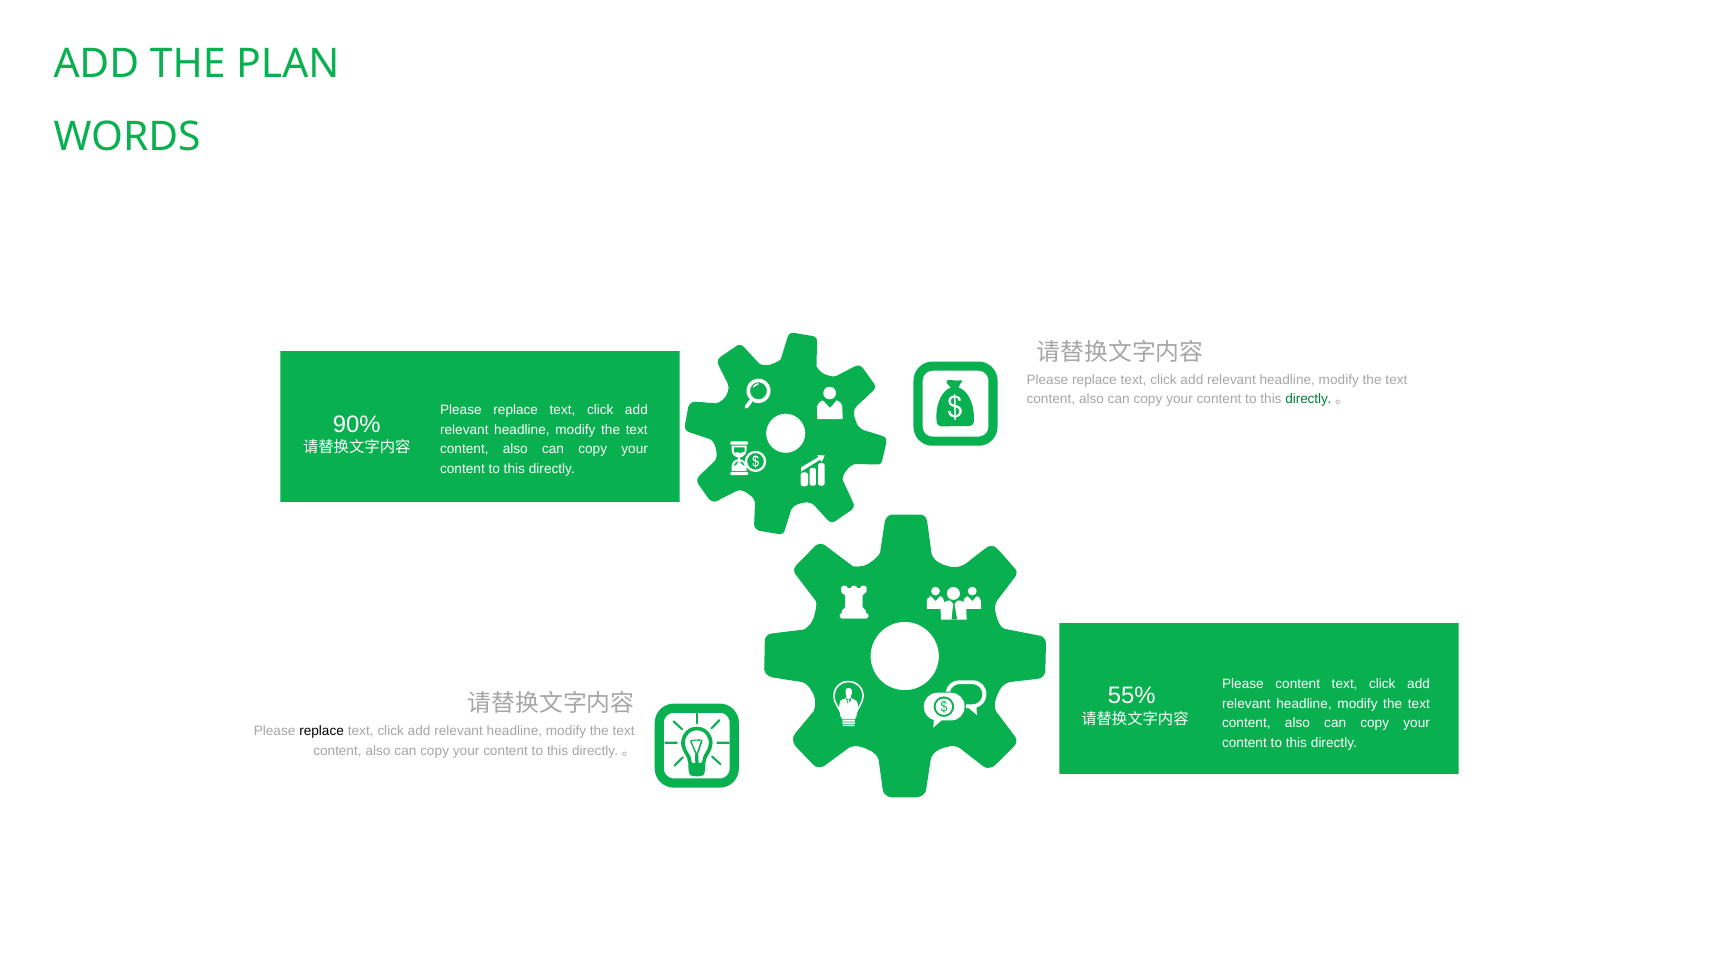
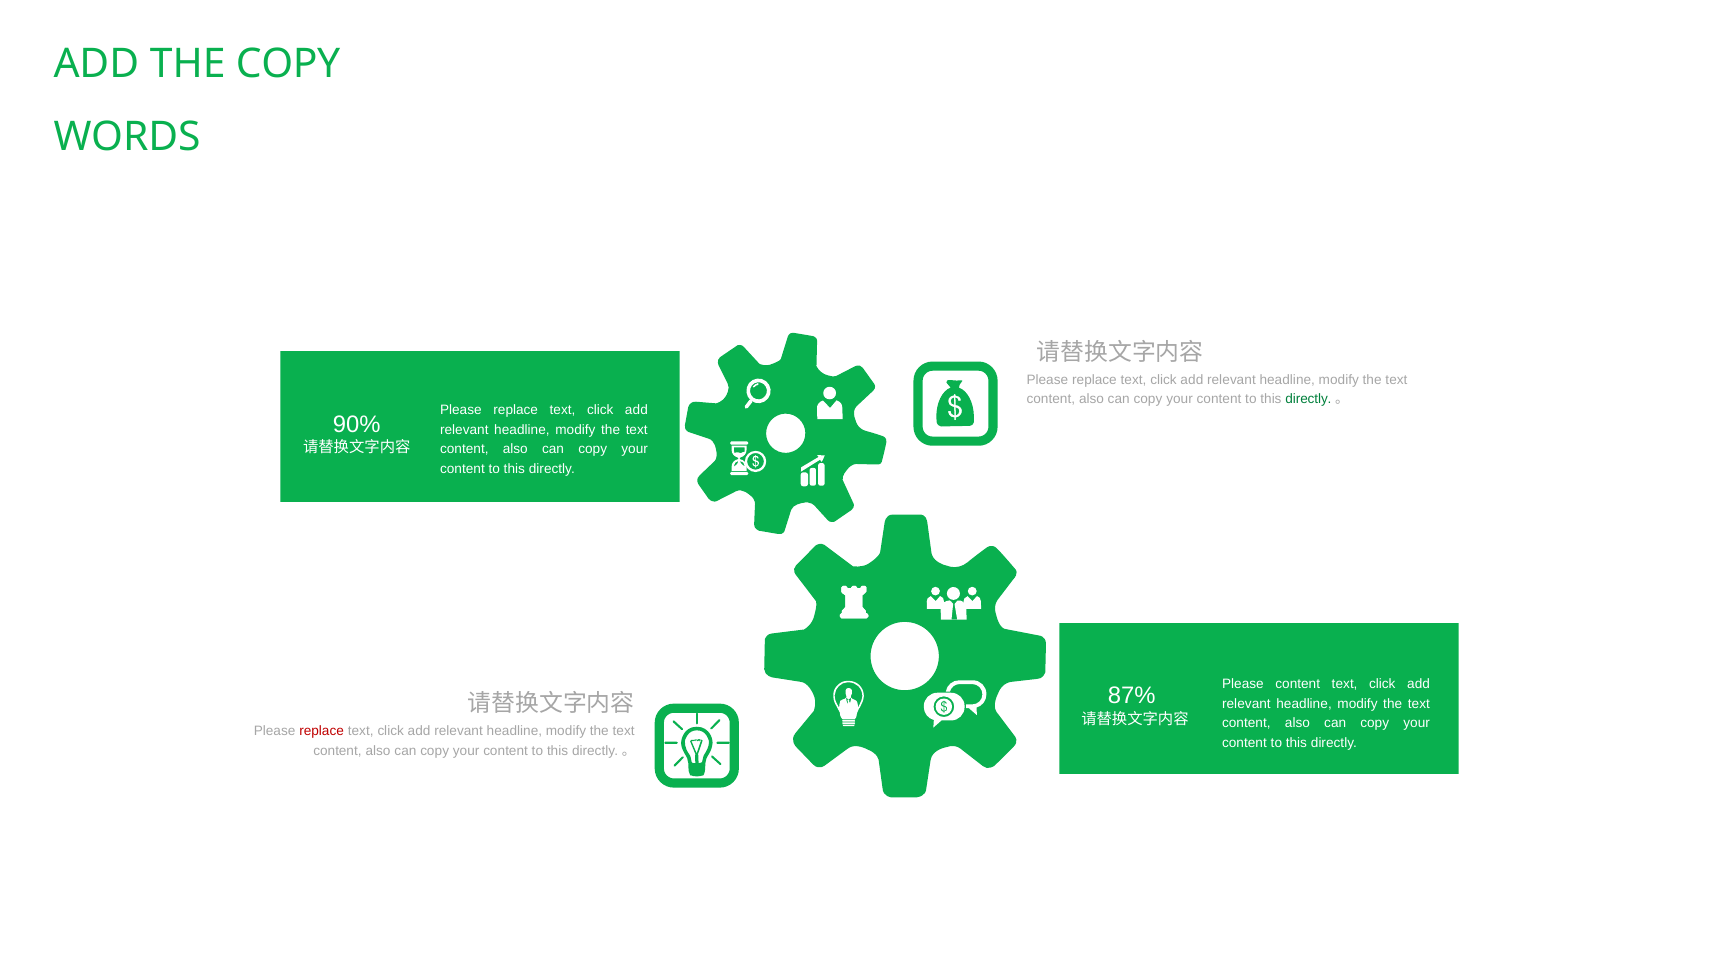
THE PLAN: PLAN -> COPY
55%: 55% -> 87%
replace at (322, 732) colour: black -> red
